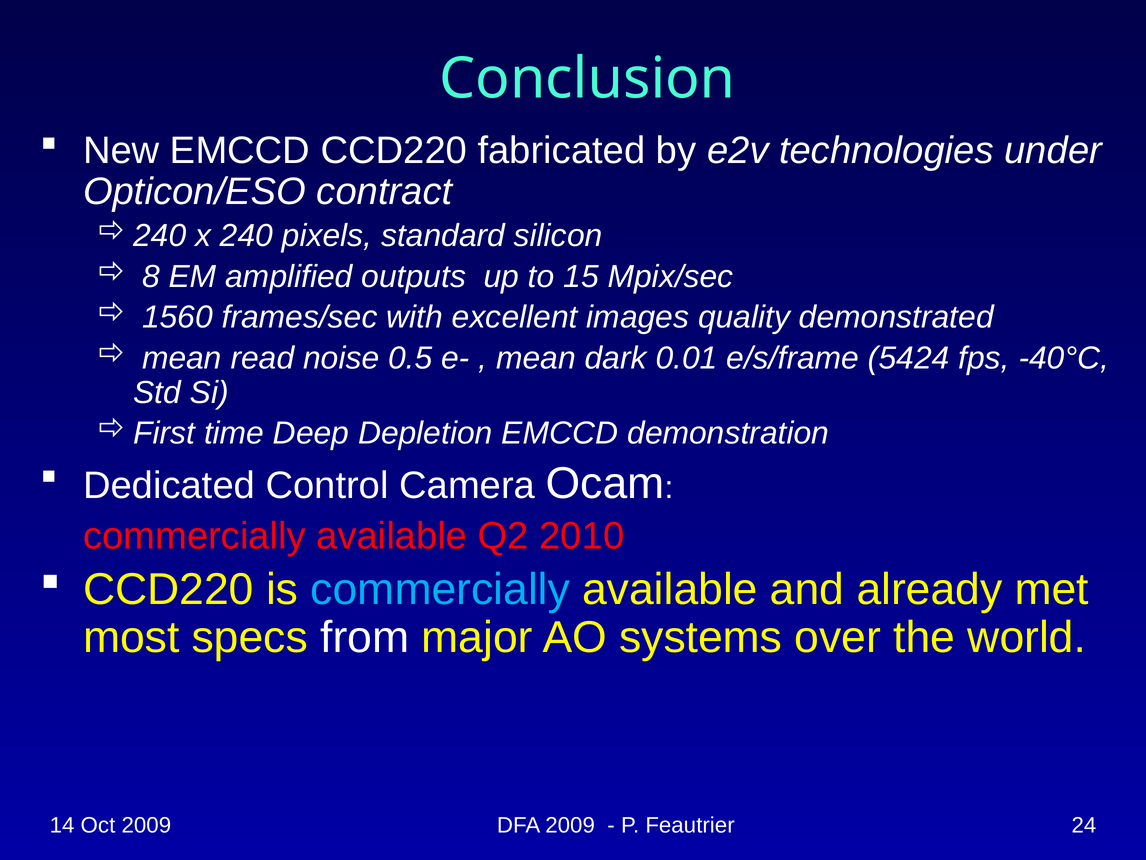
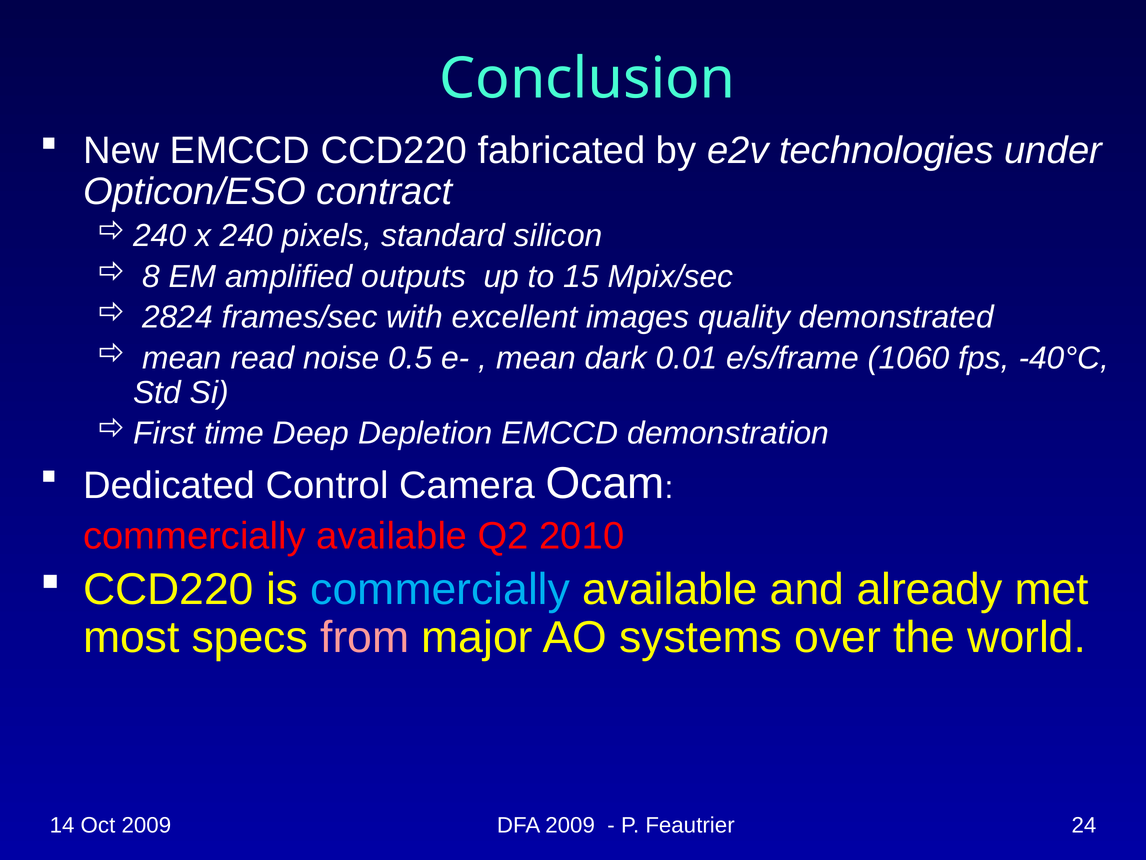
1560: 1560 -> 2824
5424: 5424 -> 1060
from colour: white -> pink
